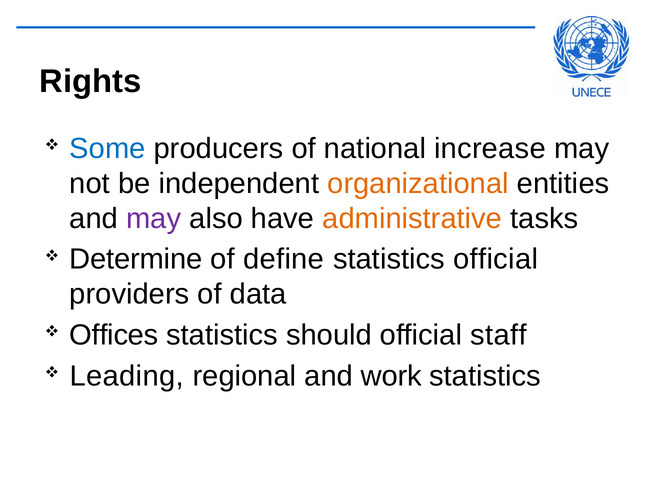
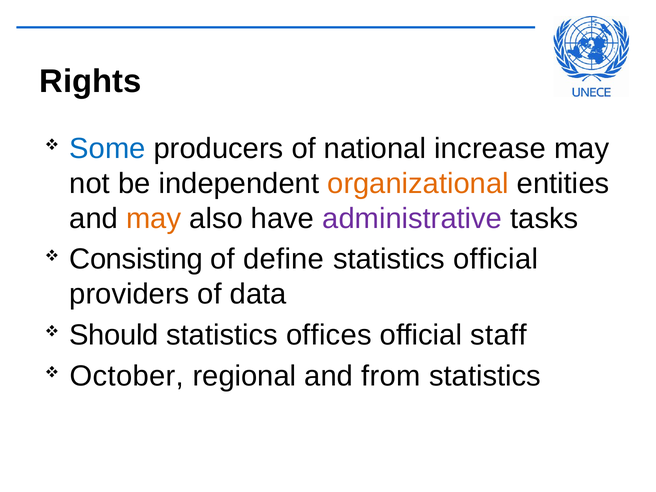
may at (154, 219) colour: purple -> orange
administrative colour: orange -> purple
Determine: Determine -> Consisting
Offices: Offices -> Should
should: should -> offices
Leading: Leading -> October
work: work -> from
